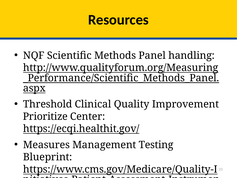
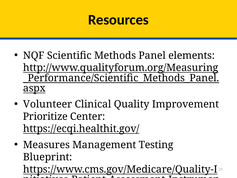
handling: handling -> elements
Threshold: Threshold -> Volunteer
